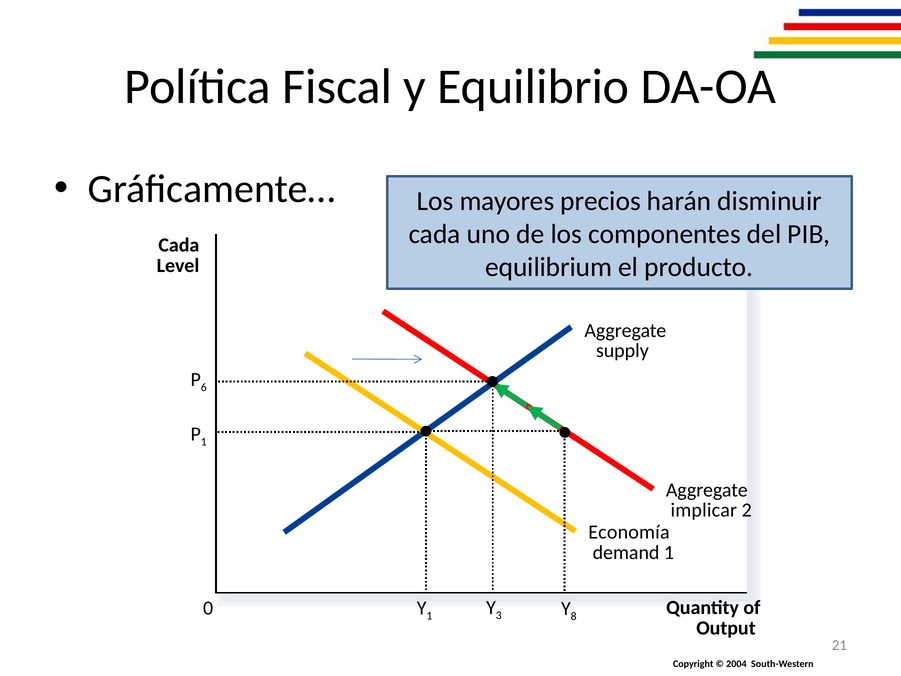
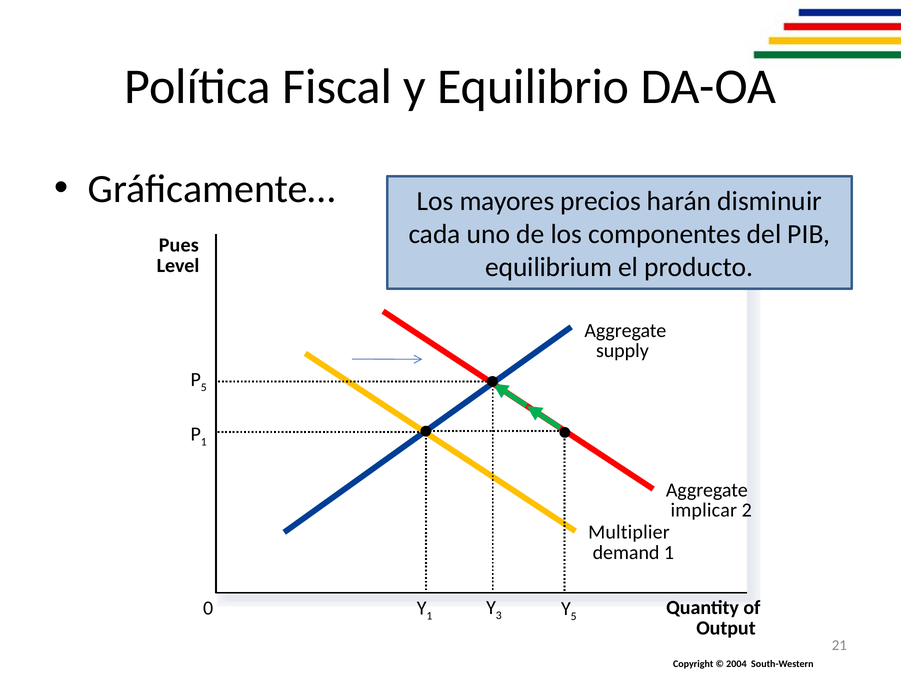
Cada at (179, 245): Cada -> Pues
6 at (204, 387): 6 -> 5
Economía: Economía -> Multiplier
Y 8: 8 -> 5
